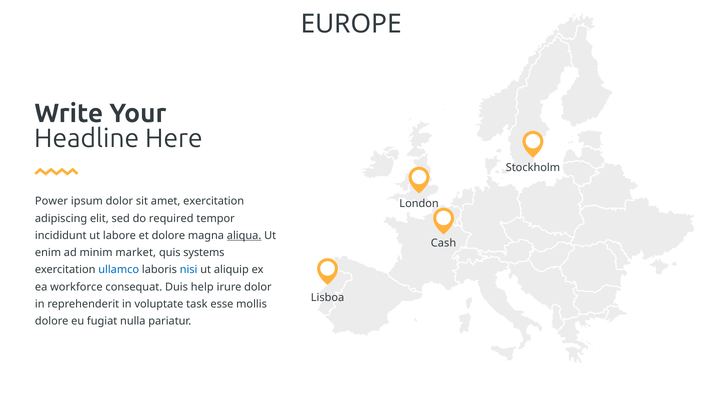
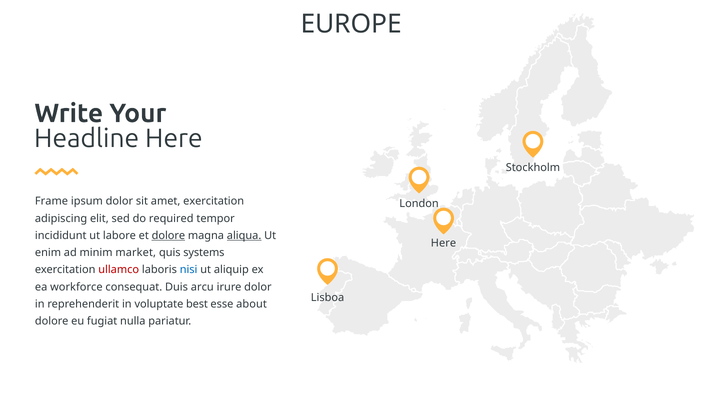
Power: Power -> Frame
dolore at (168, 236) underline: none -> present
Cash at (444, 243): Cash -> Here
ullamco colour: blue -> red
help: help -> arcu
task: task -> best
mollis: mollis -> about
